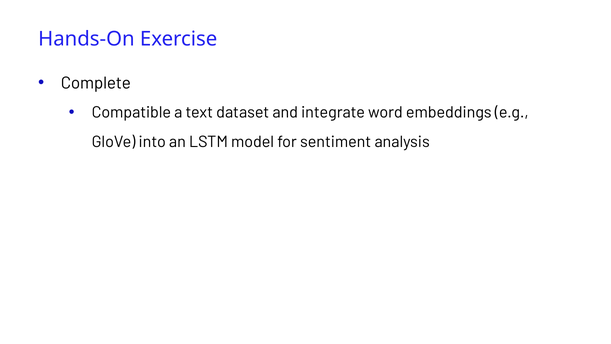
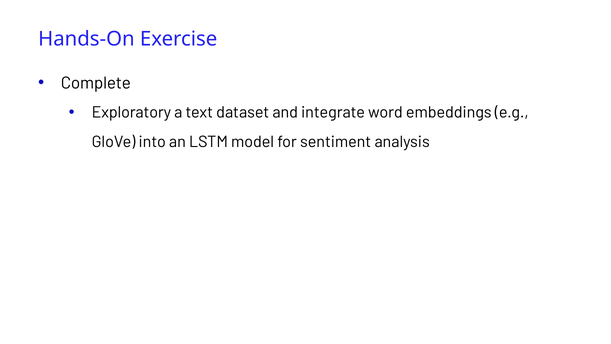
Compatible: Compatible -> Exploratory
